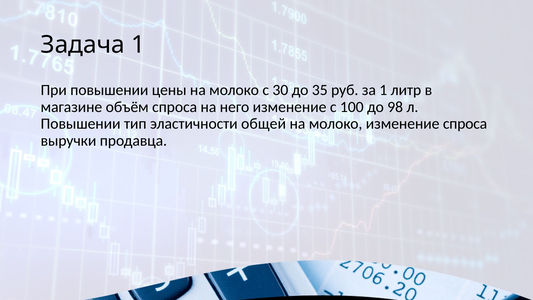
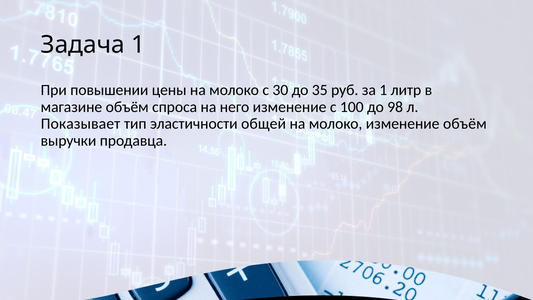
Повышении at (81, 124): Повышении -> Показывает
изменение спроса: спроса -> объём
